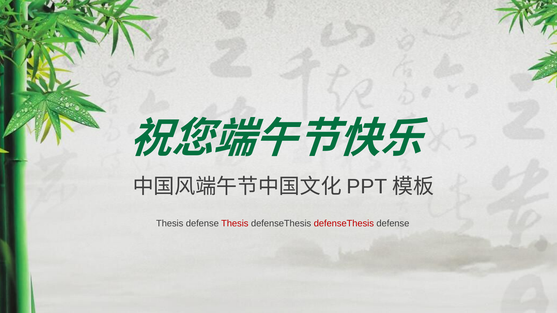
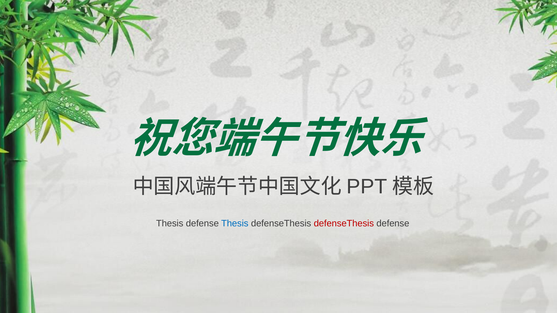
Thesis at (235, 224) colour: red -> blue
